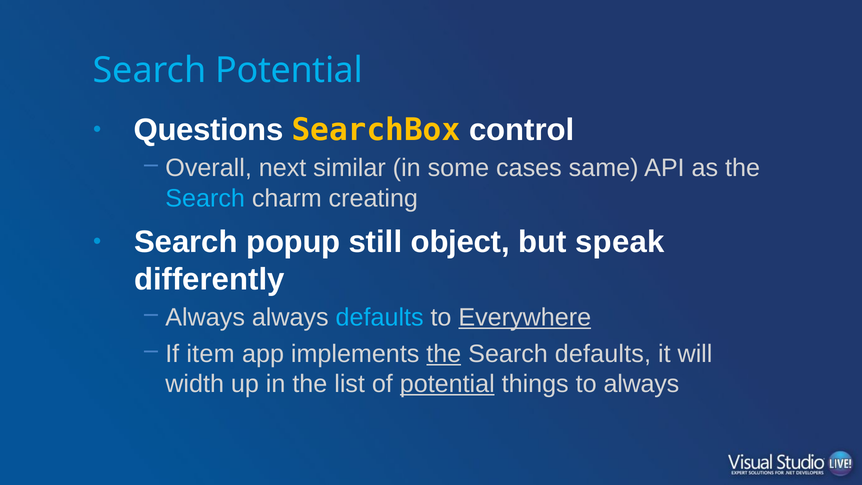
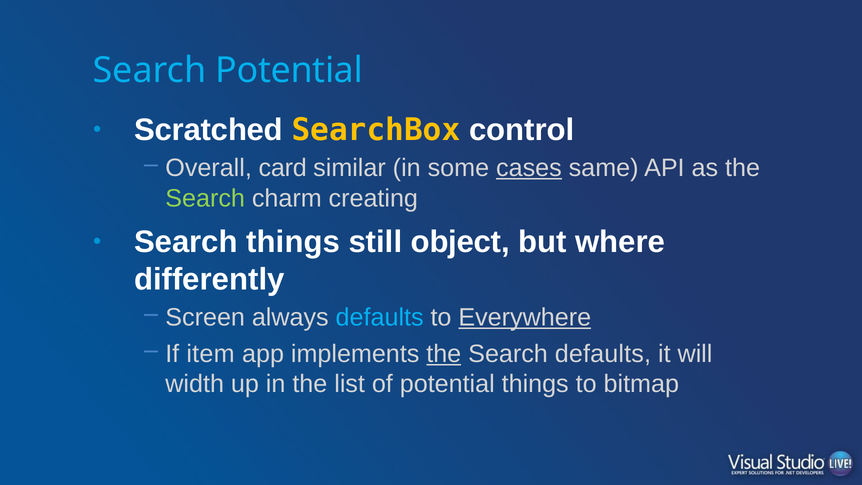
Questions: Questions -> Scratched
next: next -> card
cases underline: none -> present
Search at (205, 198) colour: light blue -> light green
Search popup: popup -> things
speak: speak -> where
Always at (205, 317): Always -> Screen
potential at (447, 384) underline: present -> none
to always: always -> bitmap
